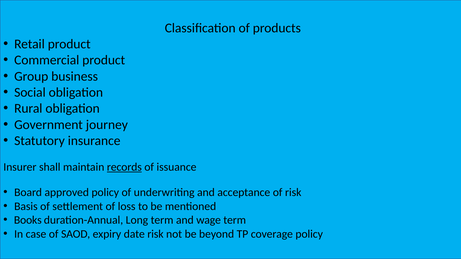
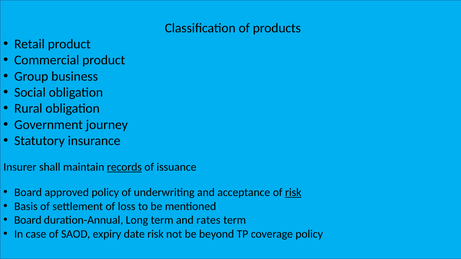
risk at (293, 193) underline: none -> present
Books at (28, 220): Books -> Board
wage: wage -> rates
